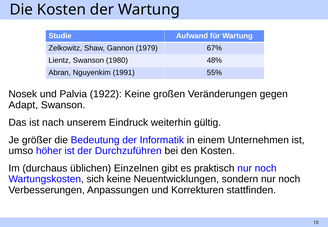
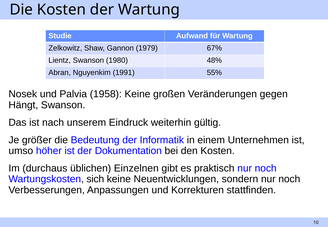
1922: 1922 -> 1958
Adapt: Adapt -> Hängt
Durchzuführen: Durchzuführen -> Dokumentation
